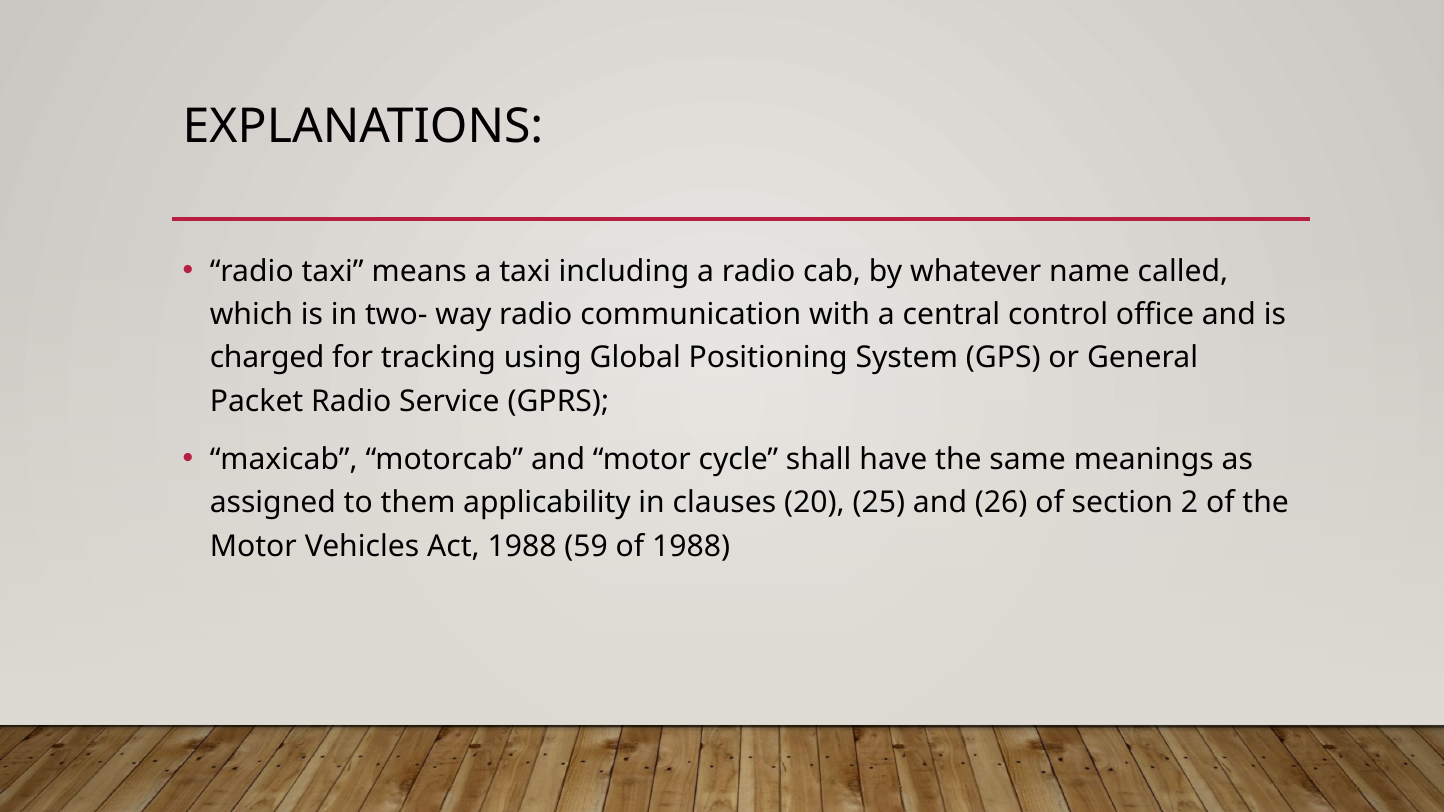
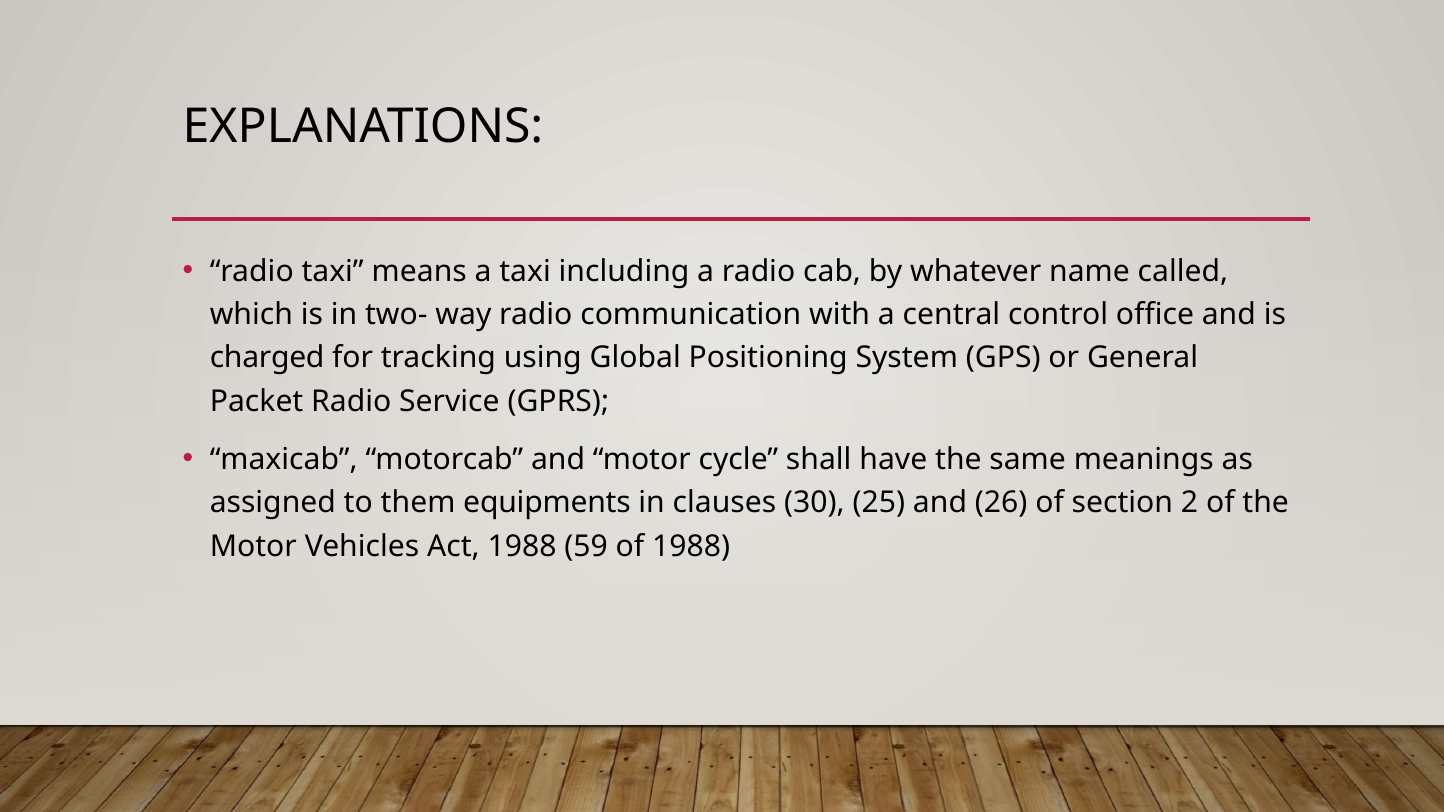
applicability: applicability -> equipments
20: 20 -> 30
